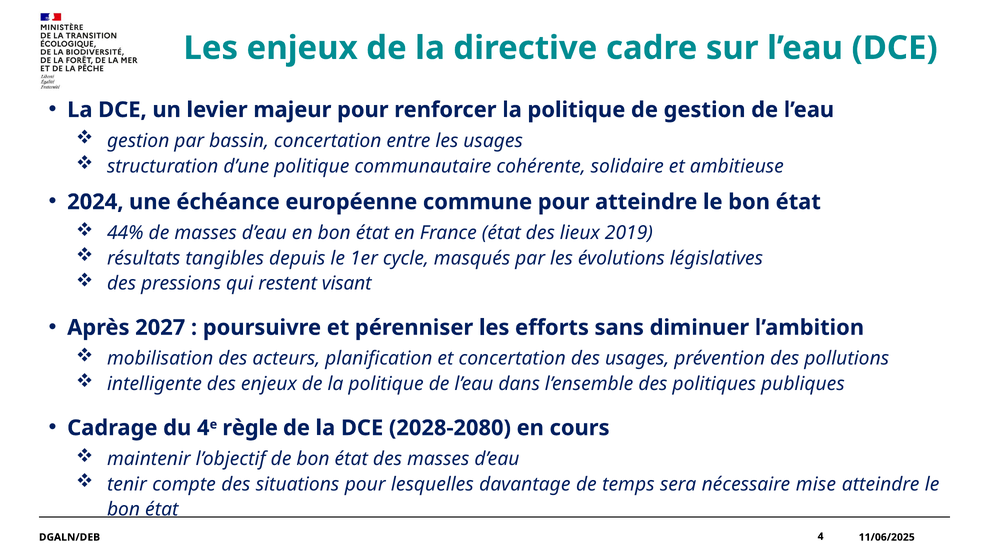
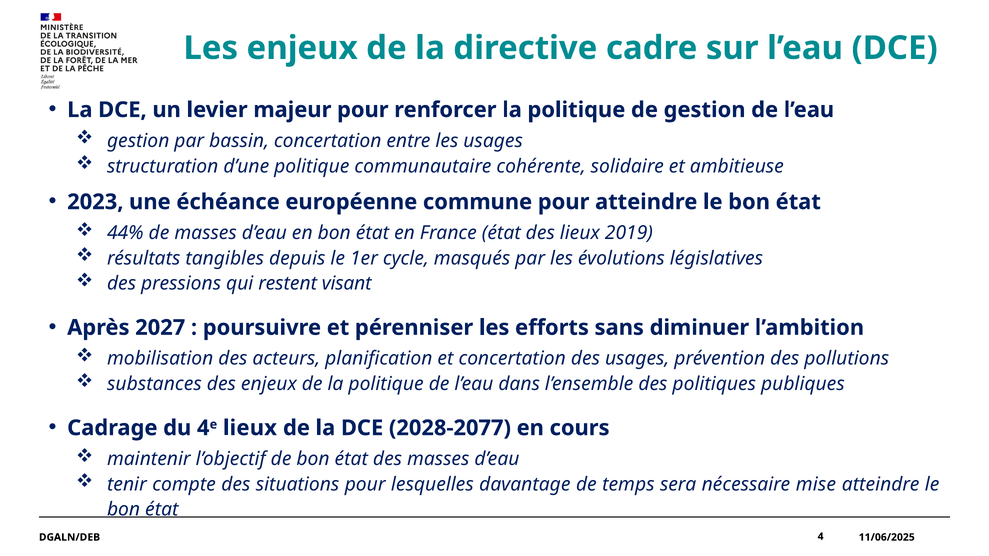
2024: 2024 -> 2023
intelligente: intelligente -> substances
4e règle: règle -> lieux
2028-2080: 2028-2080 -> 2028-2077
